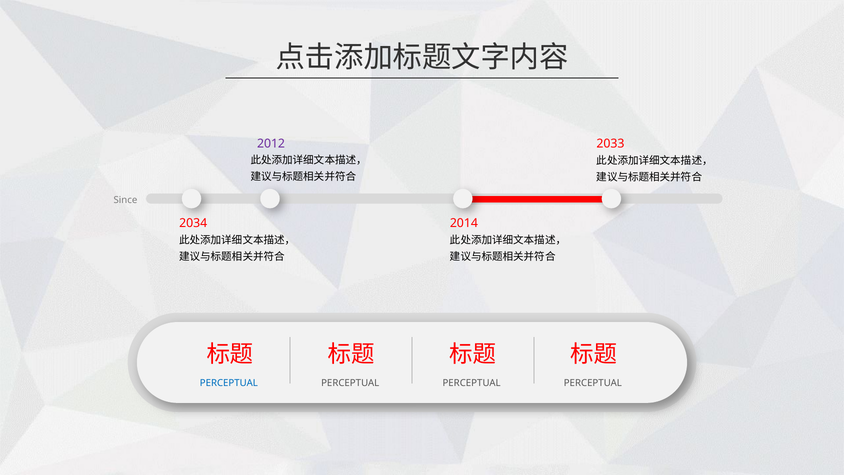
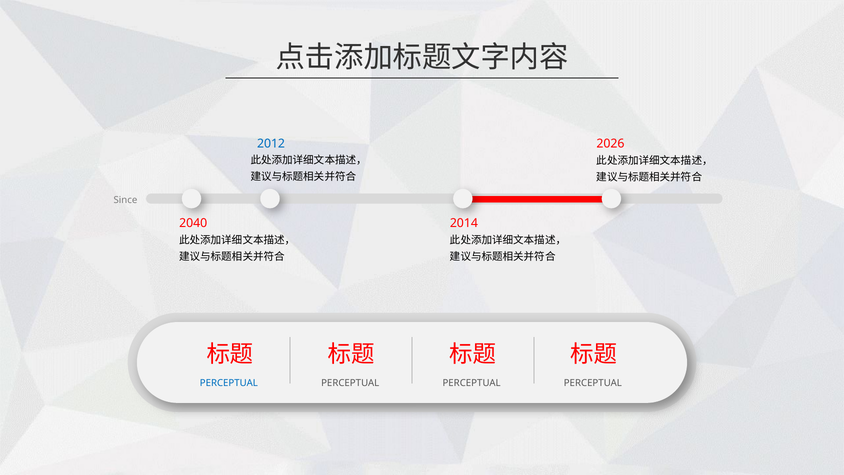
2012 colour: purple -> blue
2033: 2033 -> 2026
2034: 2034 -> 2040
